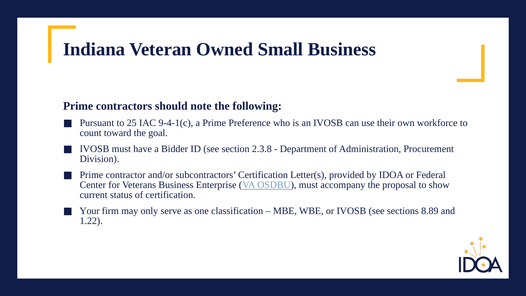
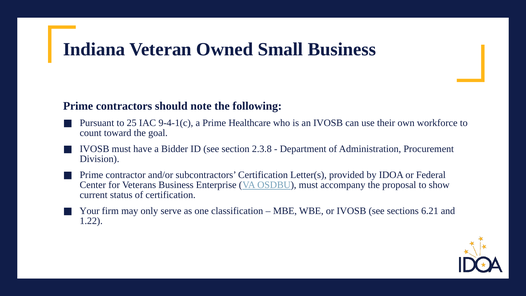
Preference: Preference -> Healthcare
8.89: 8.89 -> 6.21
